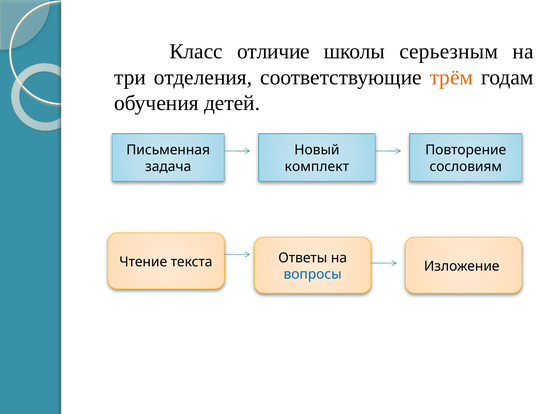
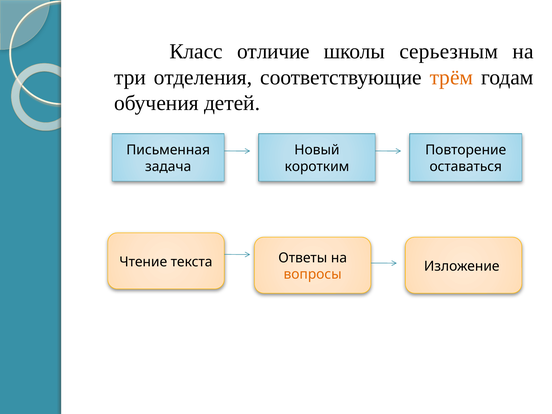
комплект: комплект -> коротким
сословиям: сословиям -> оставаться
вопросы colour: blue -> orange
